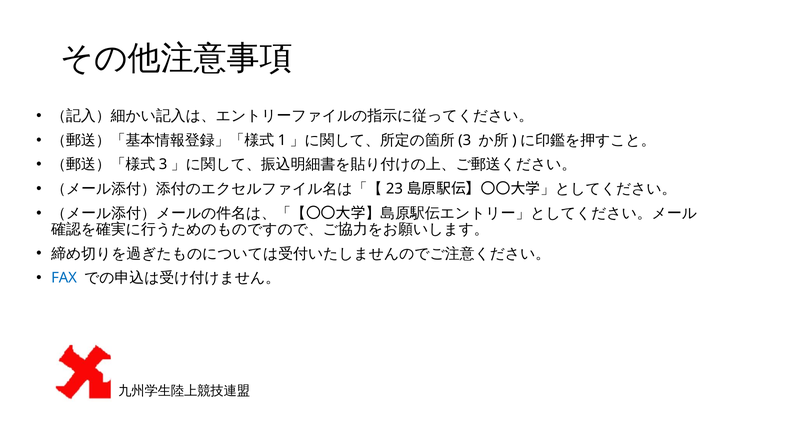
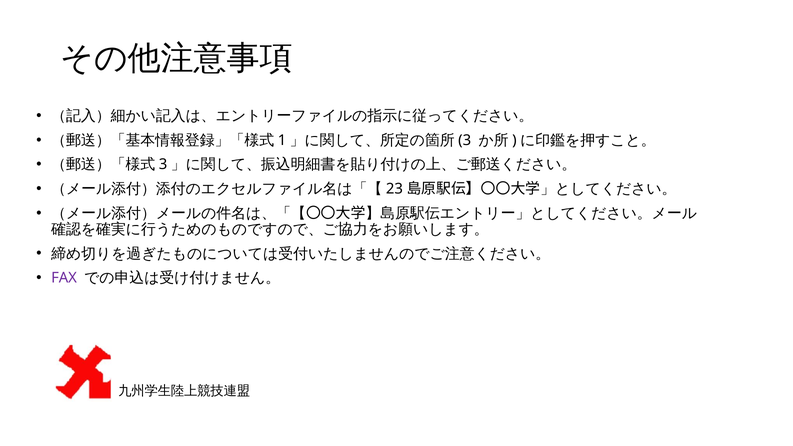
FAX colour: blue -> purple
